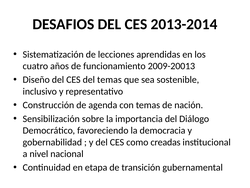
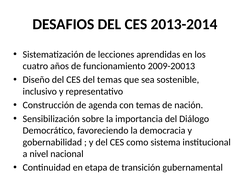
creadas: creadas -> sistema
